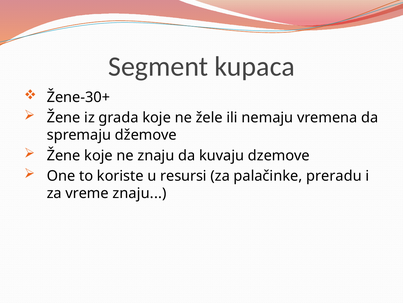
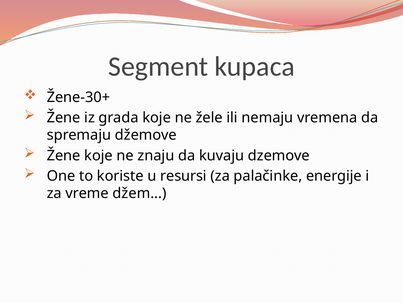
preradu: preradu -> energije
vreme znaju: znaju -> džem
